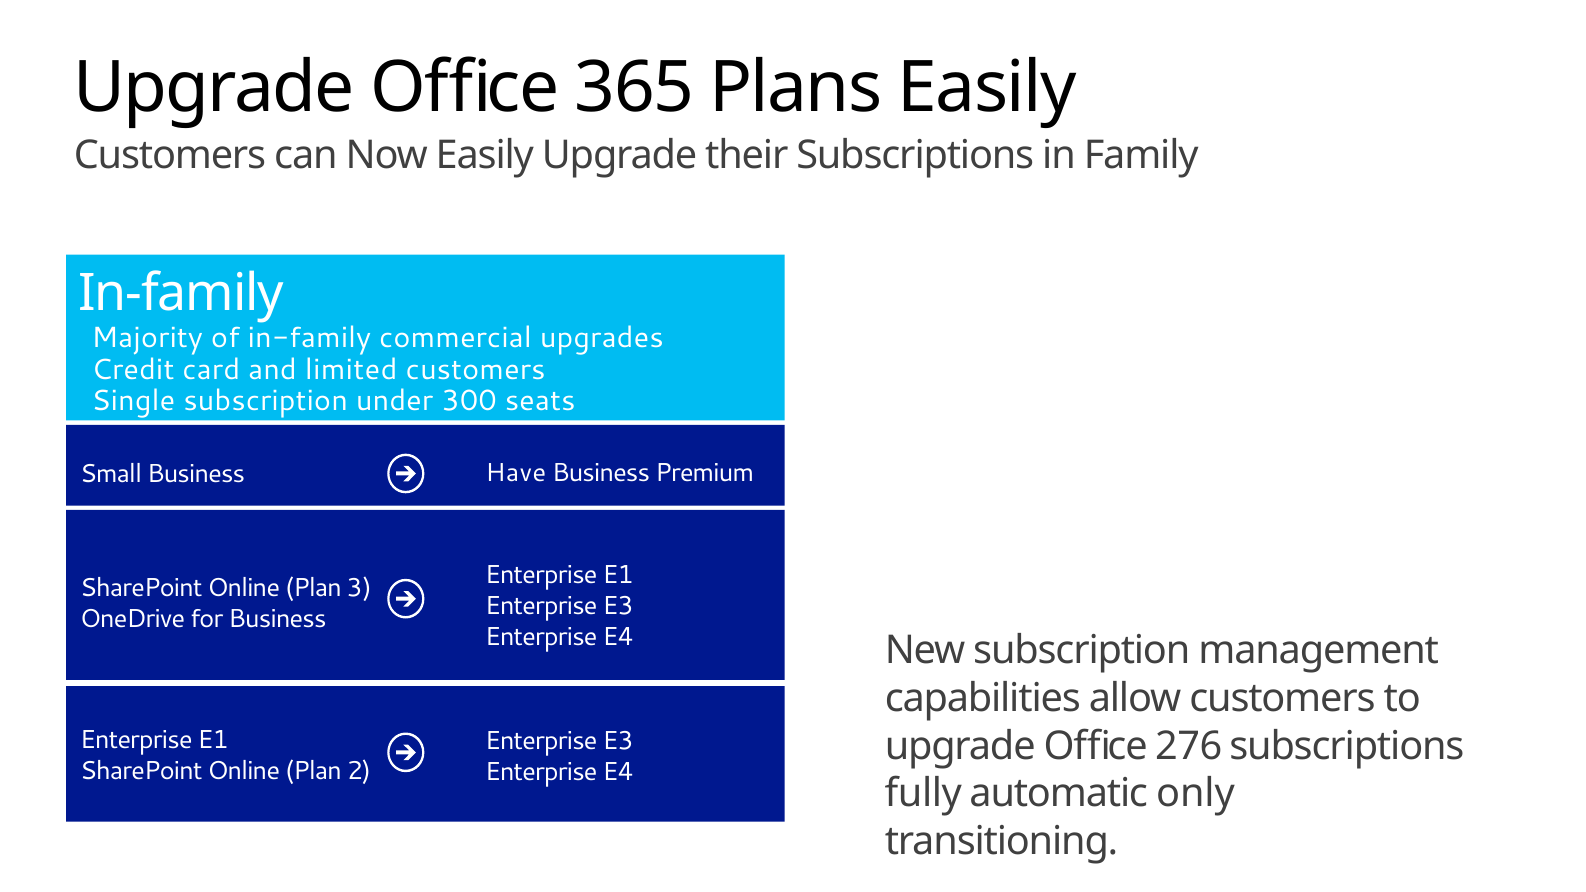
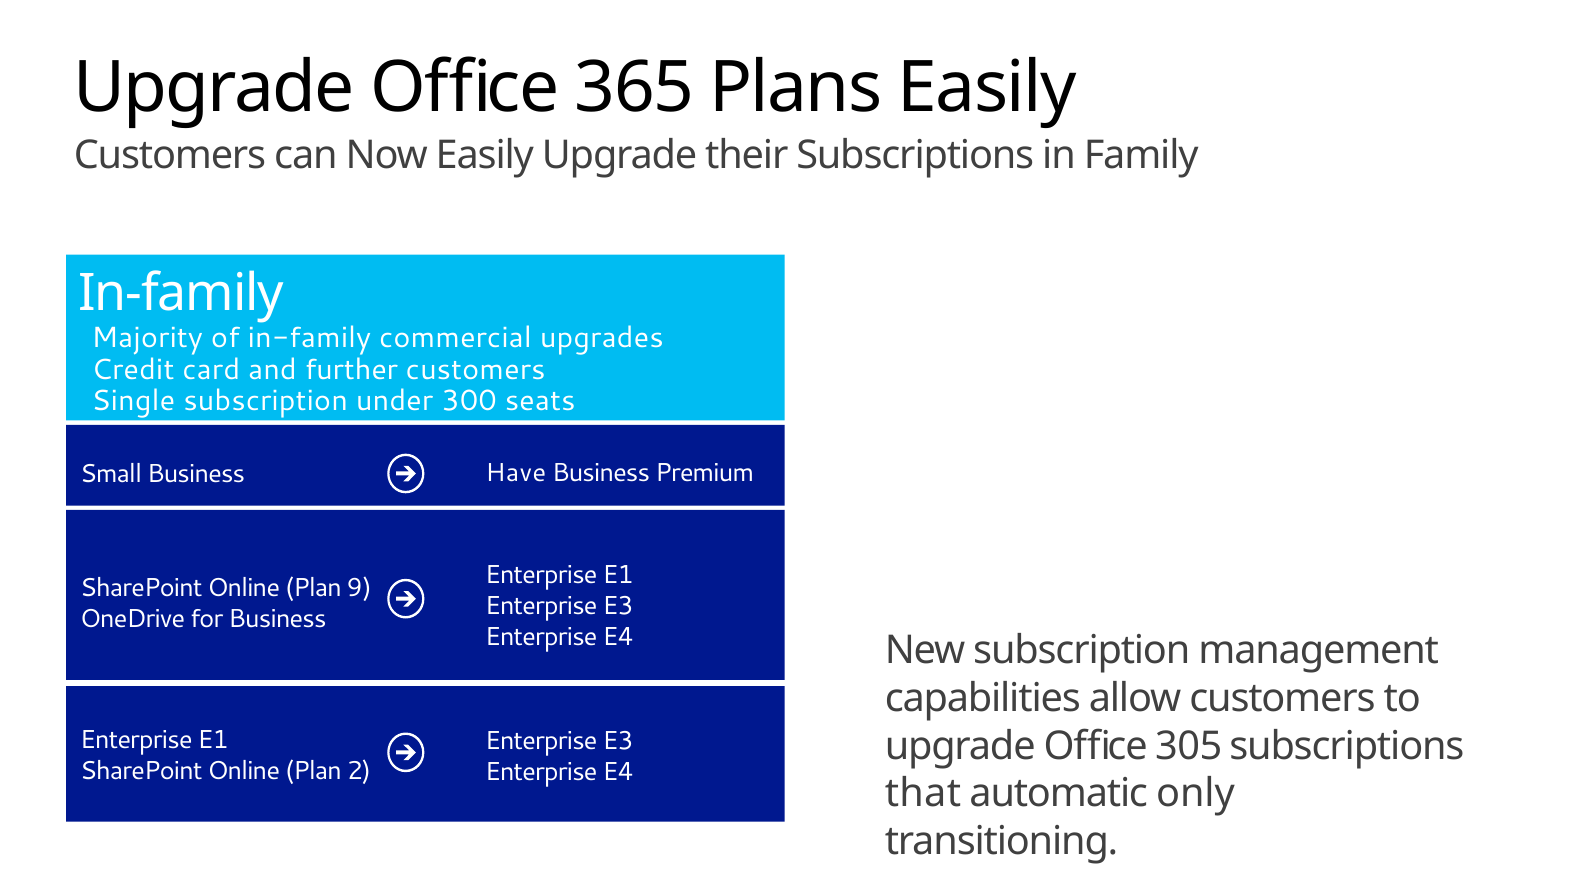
limited: limited -> further
3: 3 -> 9
276: 276 -> 305
fully: fully -> that
